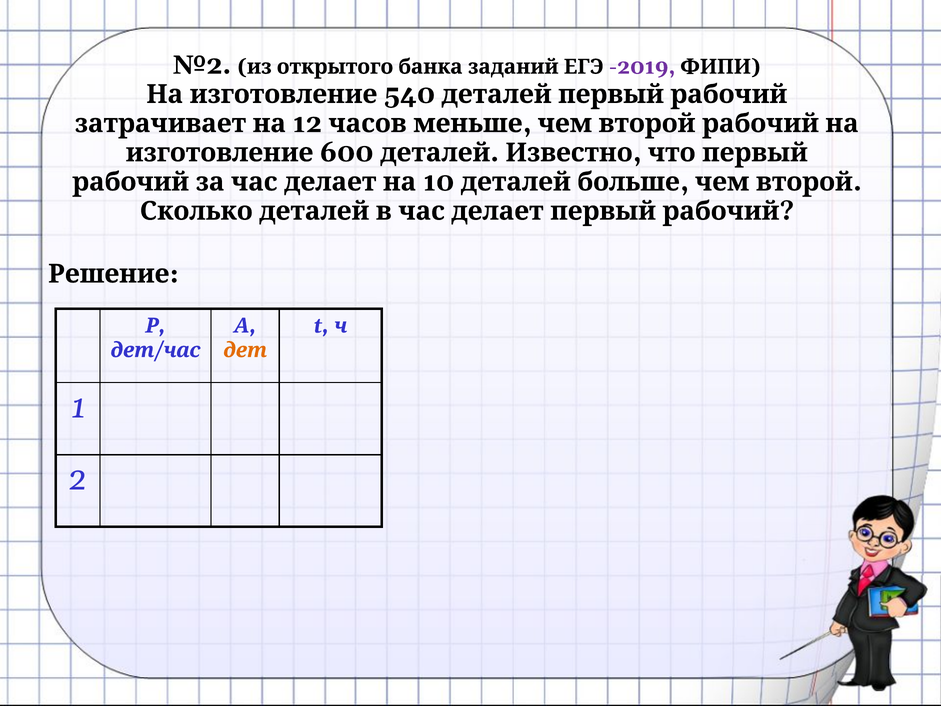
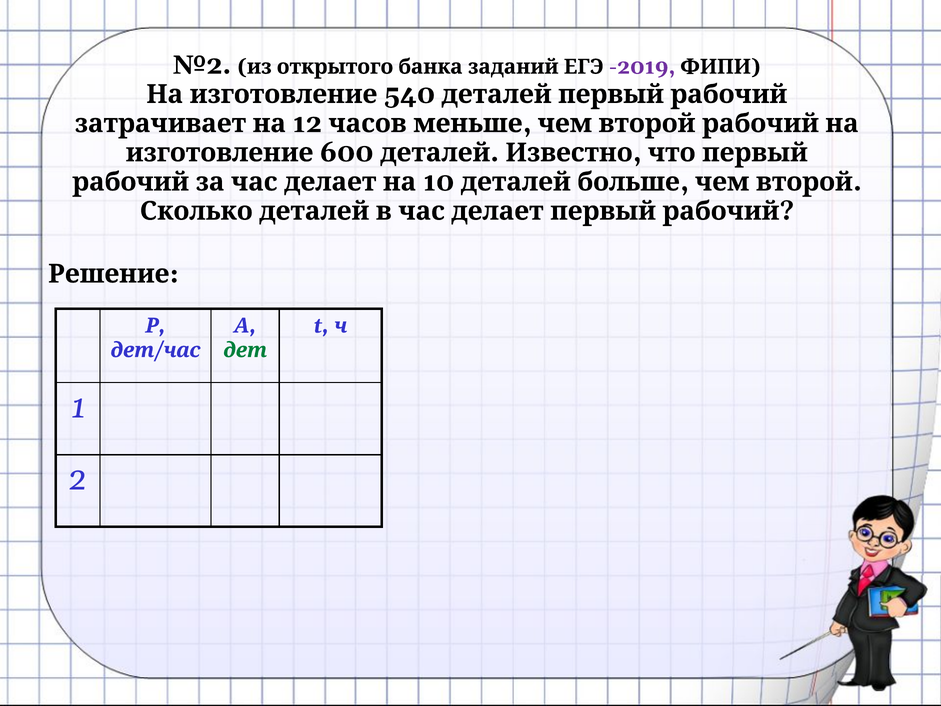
дет at (245, 350) colour: orange -> green
